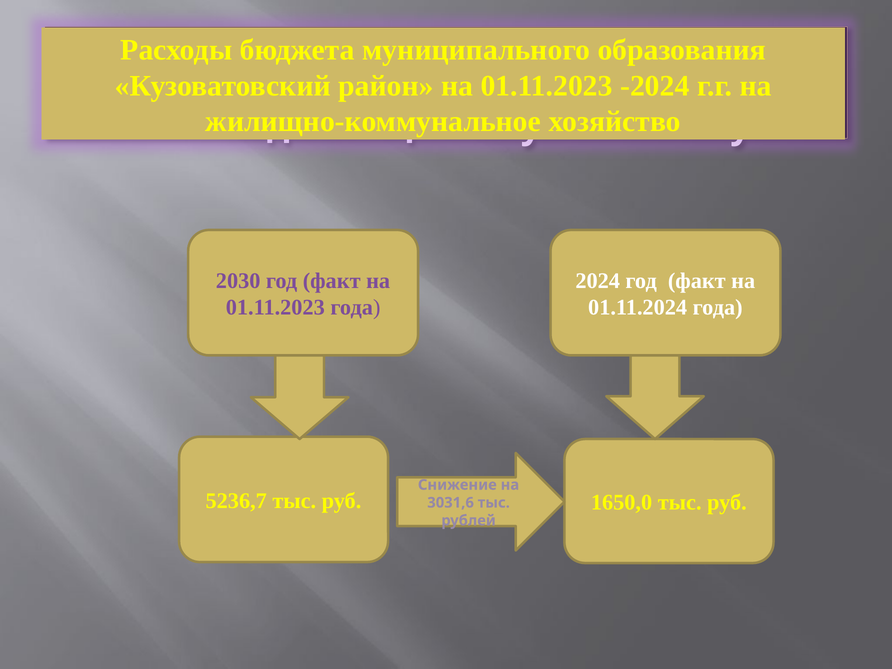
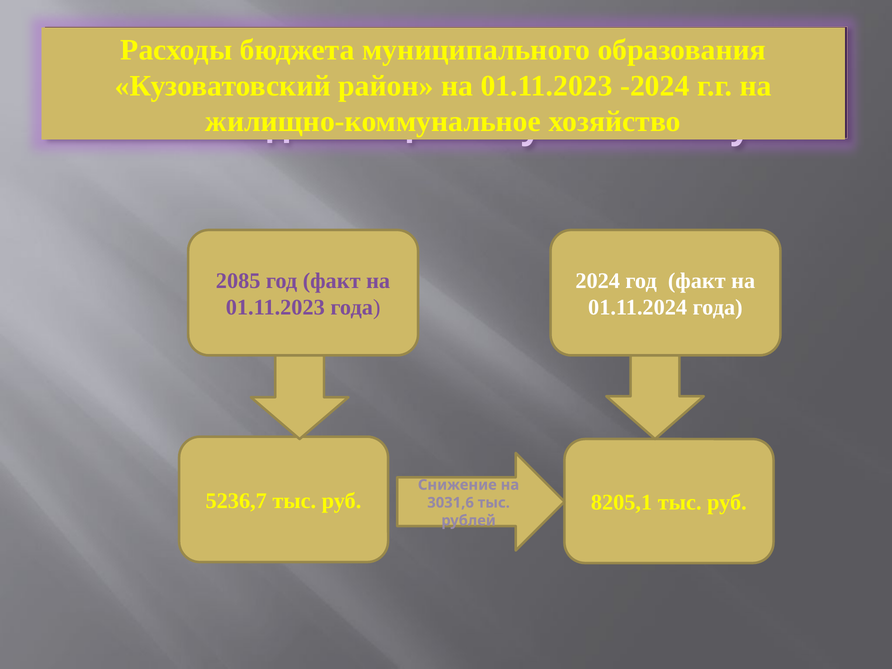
2030: 2030 -> 2085
1650,0: 1650,0 -> 8205,1
